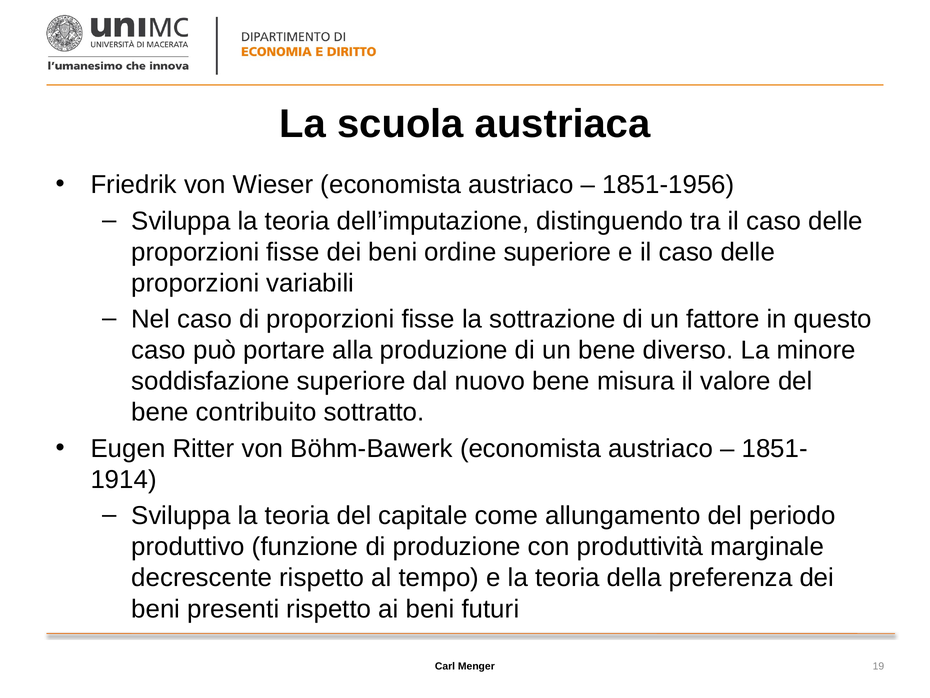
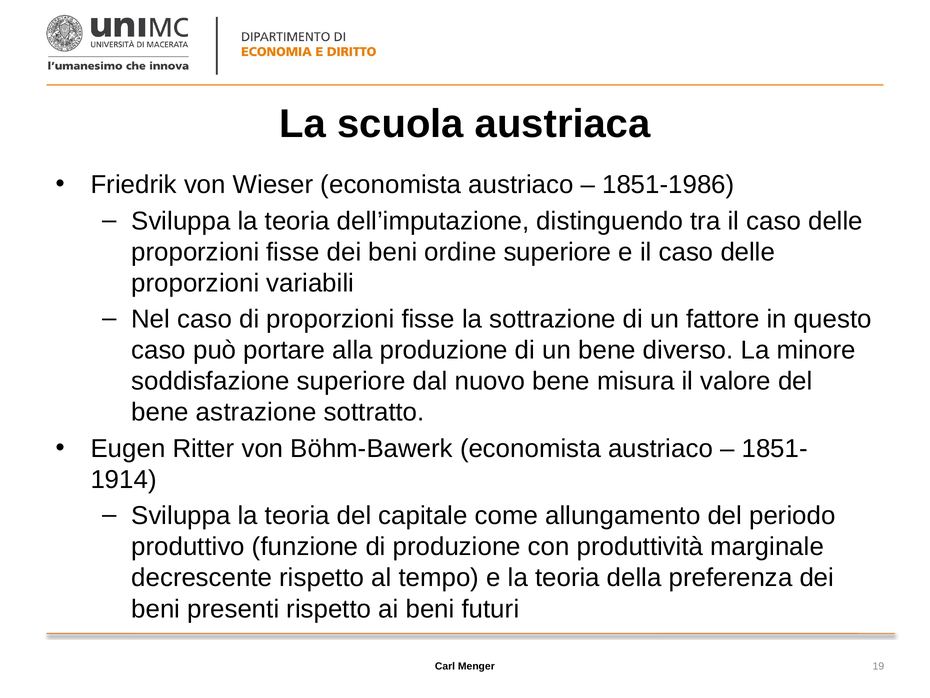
1851-1956: 1851-1956 -> 1851-1986
contribuito: contribuito -> astrazione
